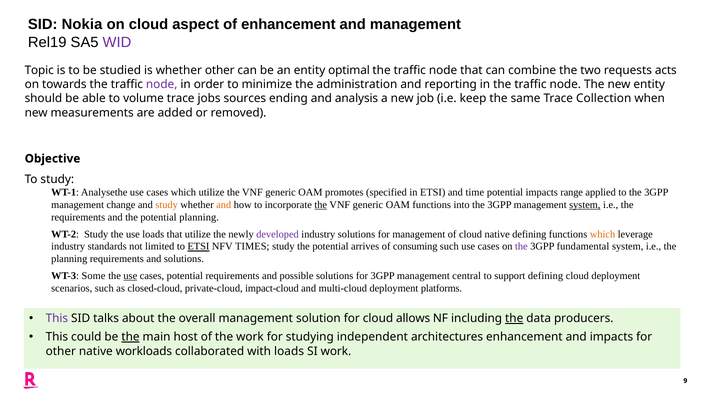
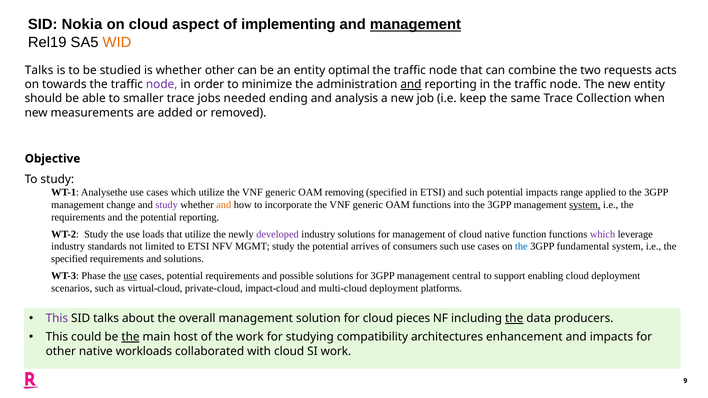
of enhancement: enhancement -> implementing
management at (415, 24) underline: none -> present
WID colour: purple -> orange
Topic at (39, 70): Topic -> Talks
and at (411, 84) underline: none -> present
volume: volume -> smaller
sources: sources -> needed
promotes: promotes -> removing
and time: time -> such
study at (167, 205) colour: orange -> purple
the at (321, 205) underline: present -> none
potential planning: planning -> reporting
native defining: defining -> function
which at (603, 234) colour: orange -> purple
ETSI at (198, 247) underline: present -> none
TIMES: TIMES -> MGMT
consuming: consuming -> consumers
the at (521, 247) colour: purple -> blue
planning at (69, 259): planning -> specified
Some: Some -> Phase
support defining: defining -> enabling
closed-cloud: closed-cloud -> virtual-cloud
allows: allows -> pieces
independent: independent -> compatibility
with loads: loads -> cloud
